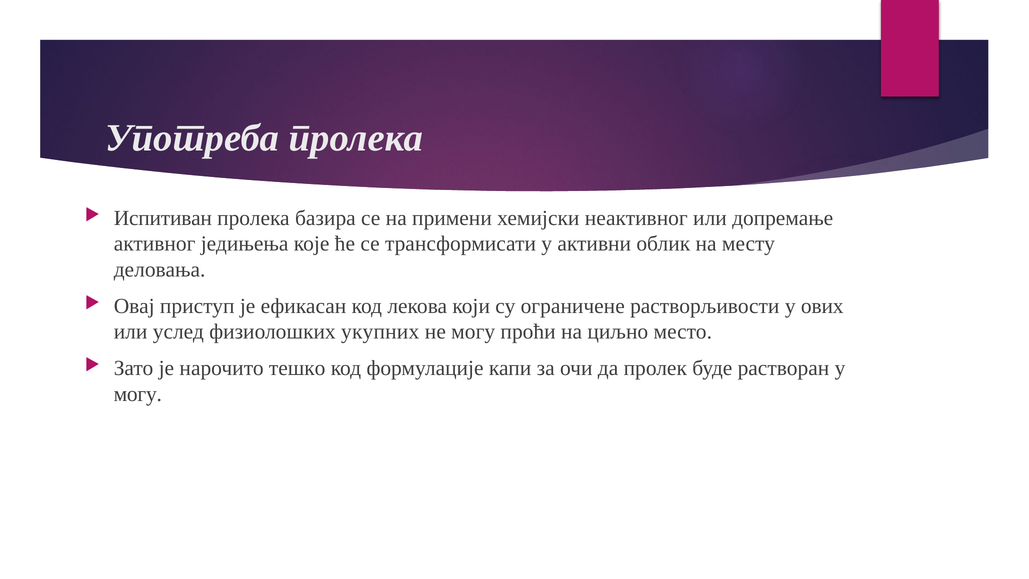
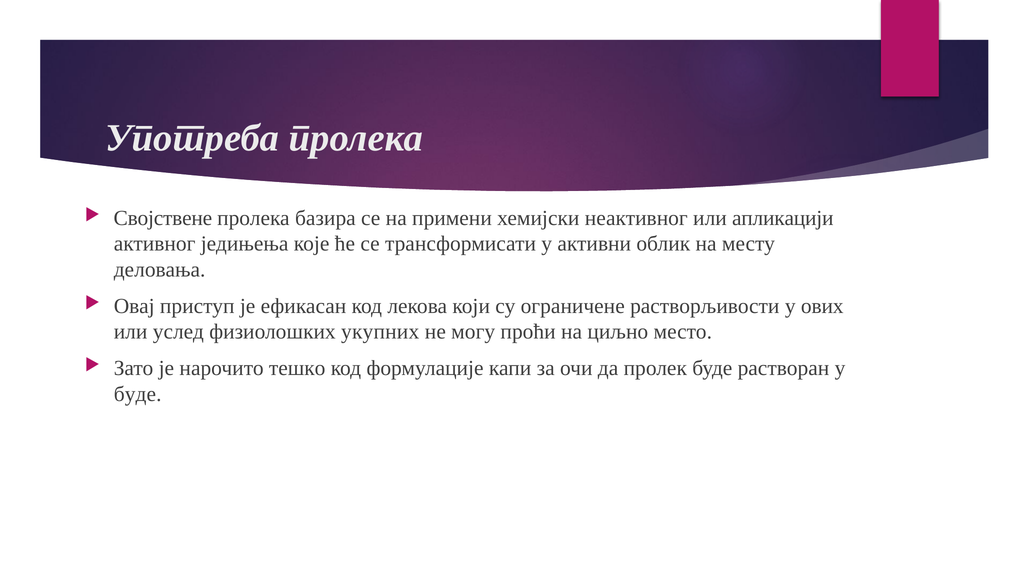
Испитиван: Испитиван -> Својствене
допремање: допремање -> апликацији
могу at (138, 394): могу -> буде
